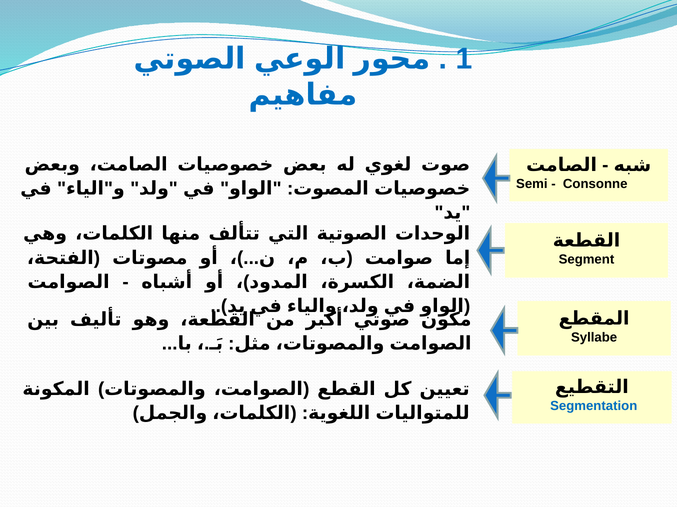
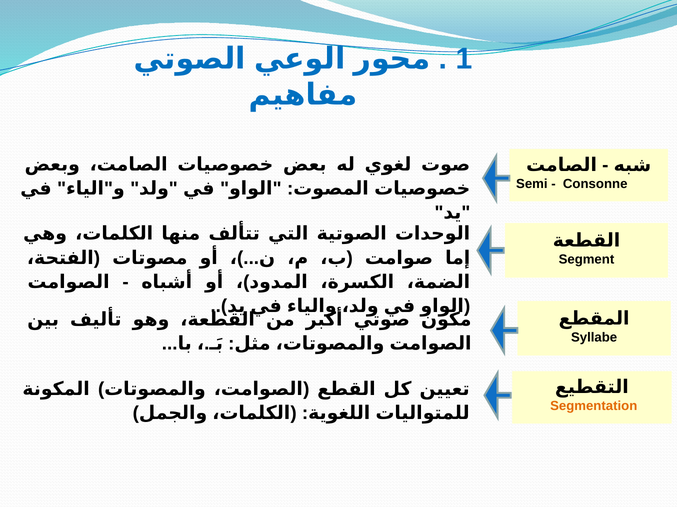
Segmentation colour: blue -> orange
